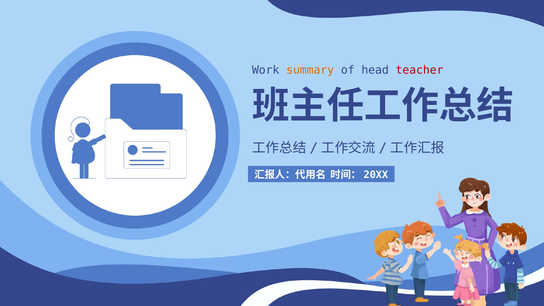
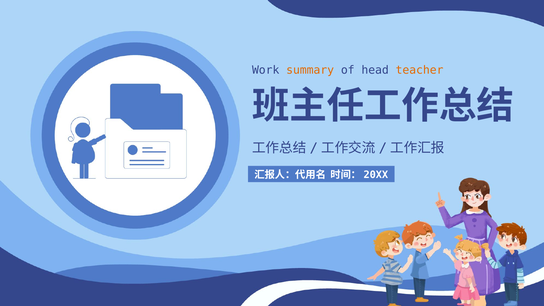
teacher colour: red -> orange
